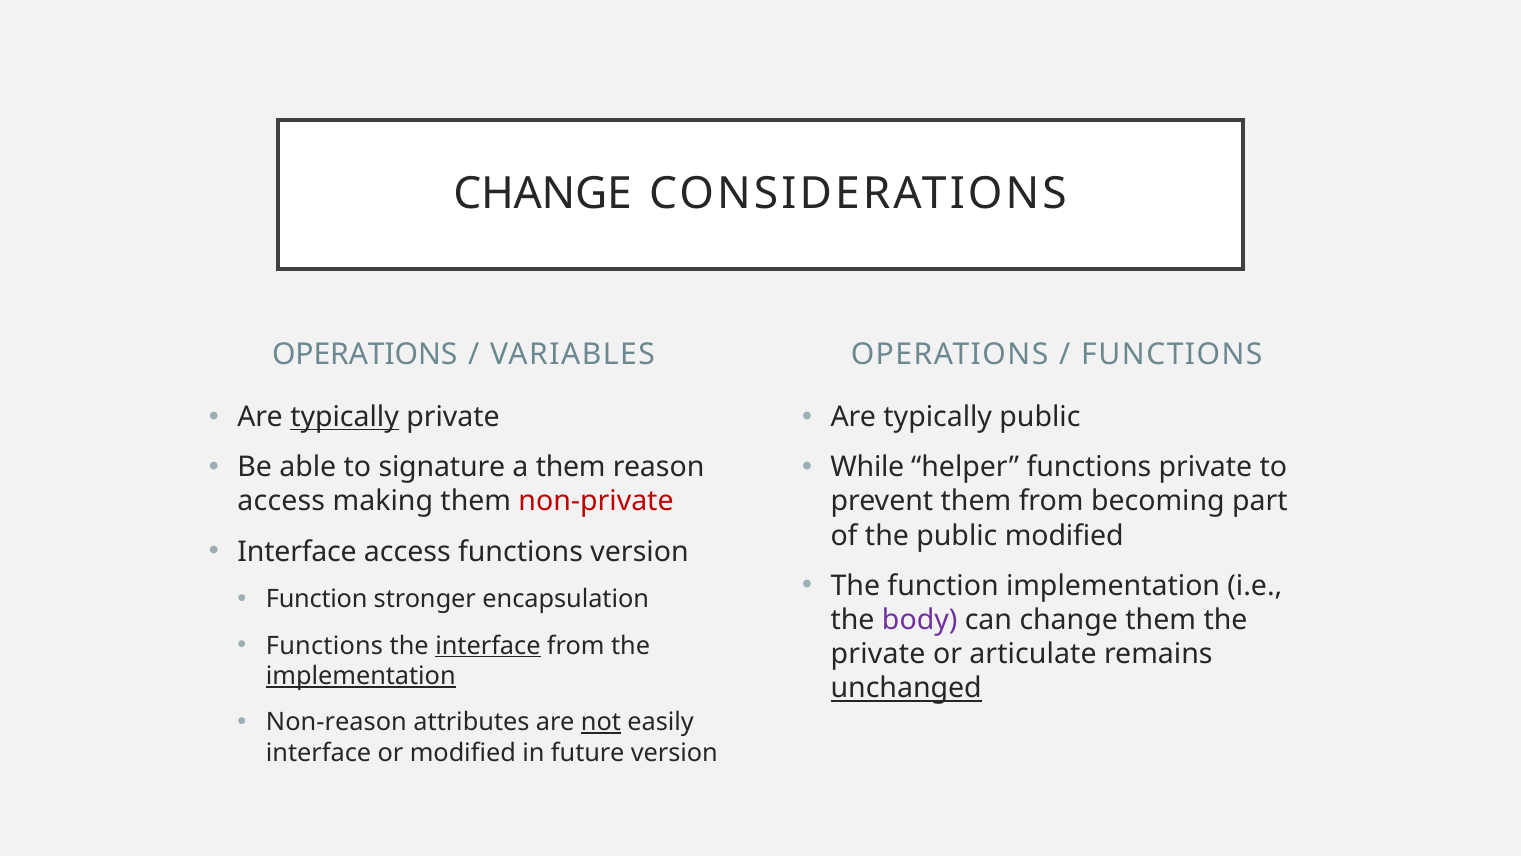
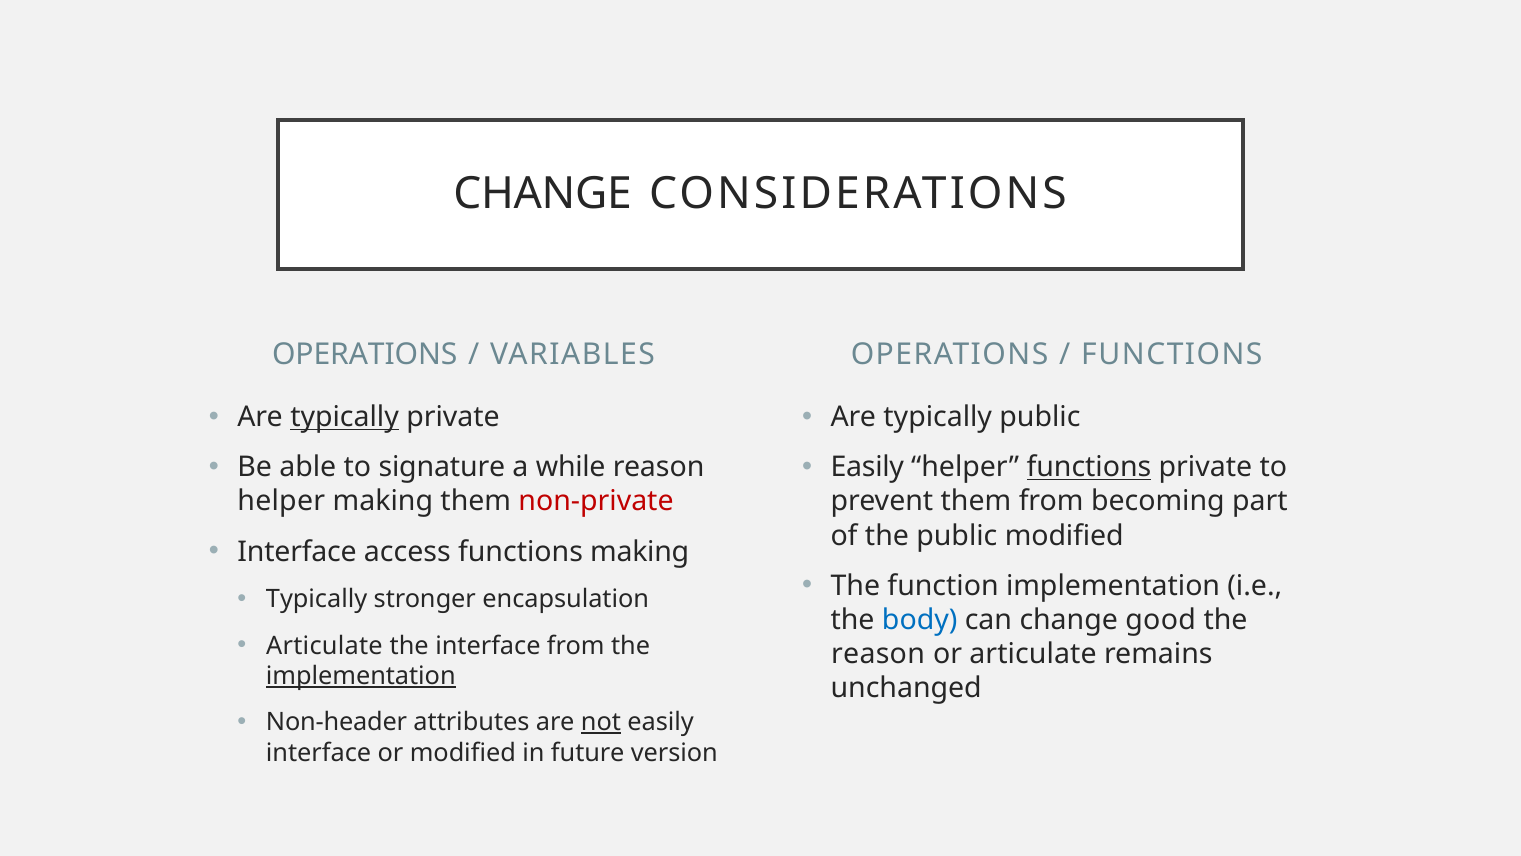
a them: them -> while
While at (867, 467): While -> Easily
functions at (1089, 467) underline: none -> present
access at (281, 501): access -> helper
functions version: version -> making
Function at (317, 599): Function -> Typically
body colour: purple -> blue
change them: them -> good
Functions at (325, 645): Functions -> Articulate
interface at (488, 645) underline: present -> none
private at (878, 654): private -> reason
unchanged underline: present -> none
Non-reason: Non-reason -> Non-header
